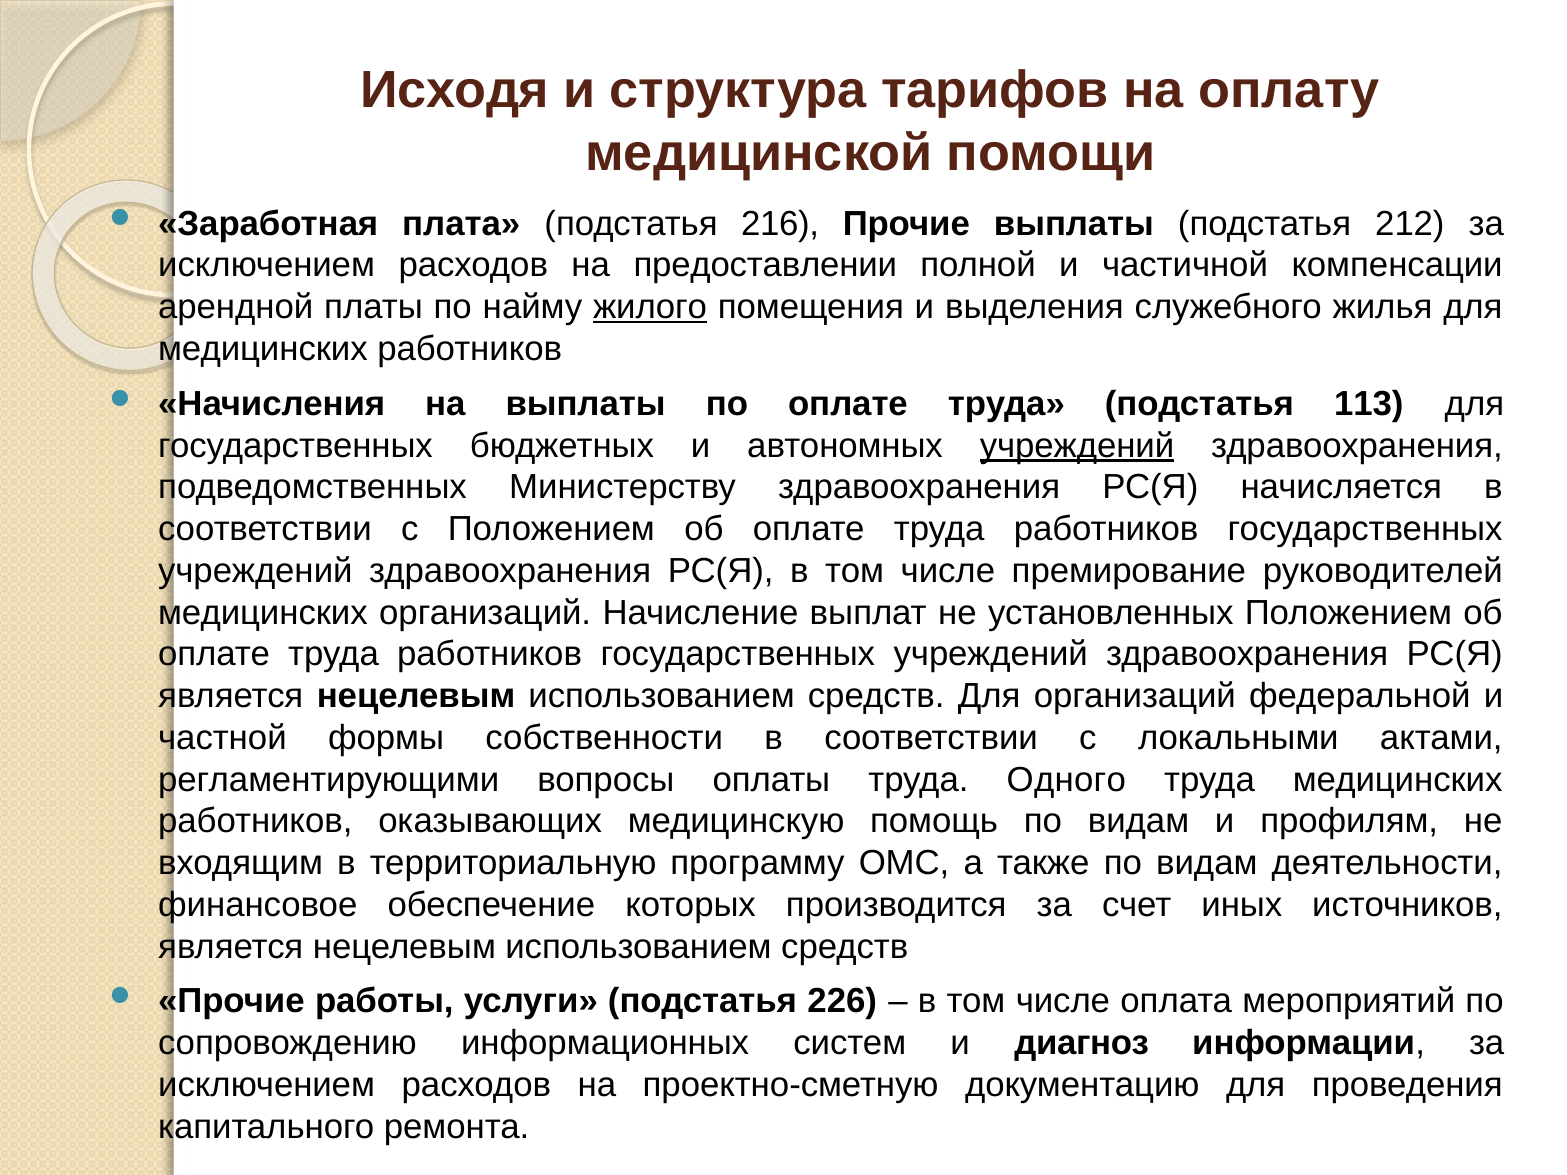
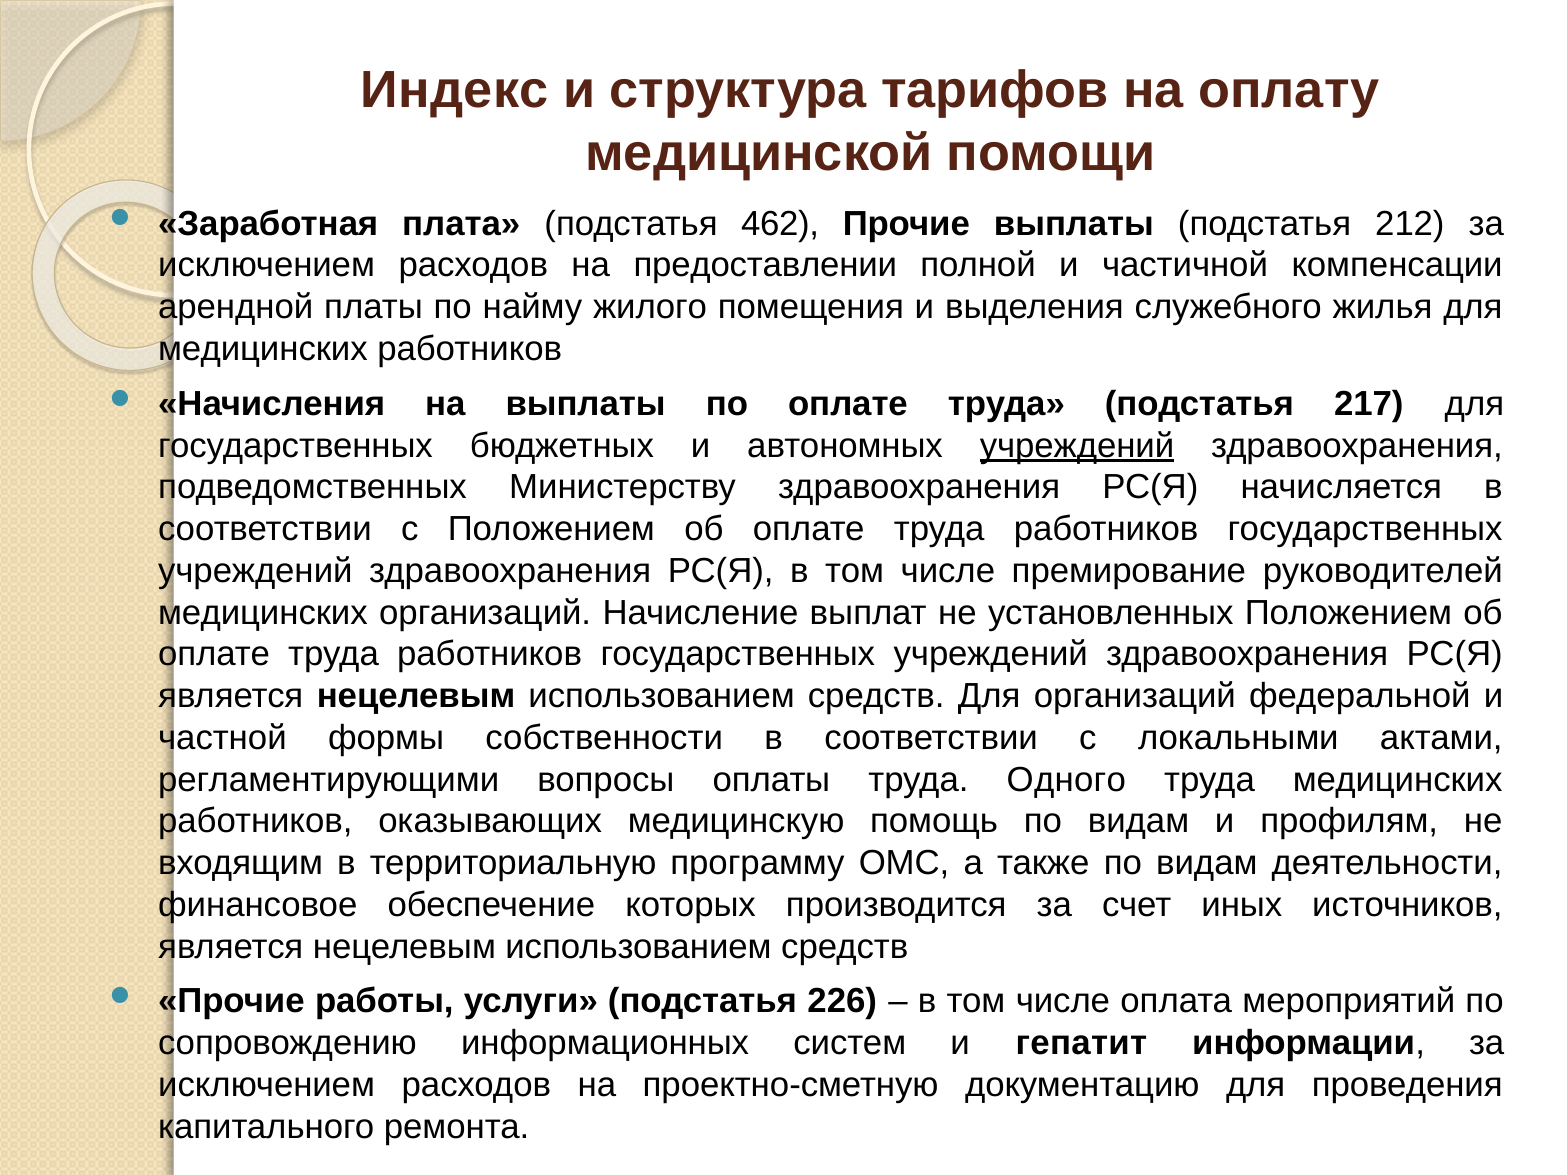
Исходя: Исходя -> Индекс
216: 216 -> 462
жилого underline: present -> none
113: 113 -> 217
диагноз: диагноз -> гепатит
